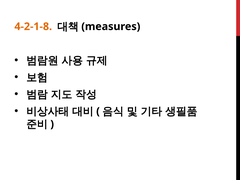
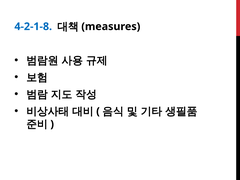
4-2-1-8 colour: orange -> blue
